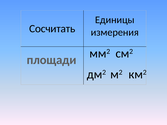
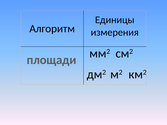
Сосчитать: Сосчитать -> Алгоритм
